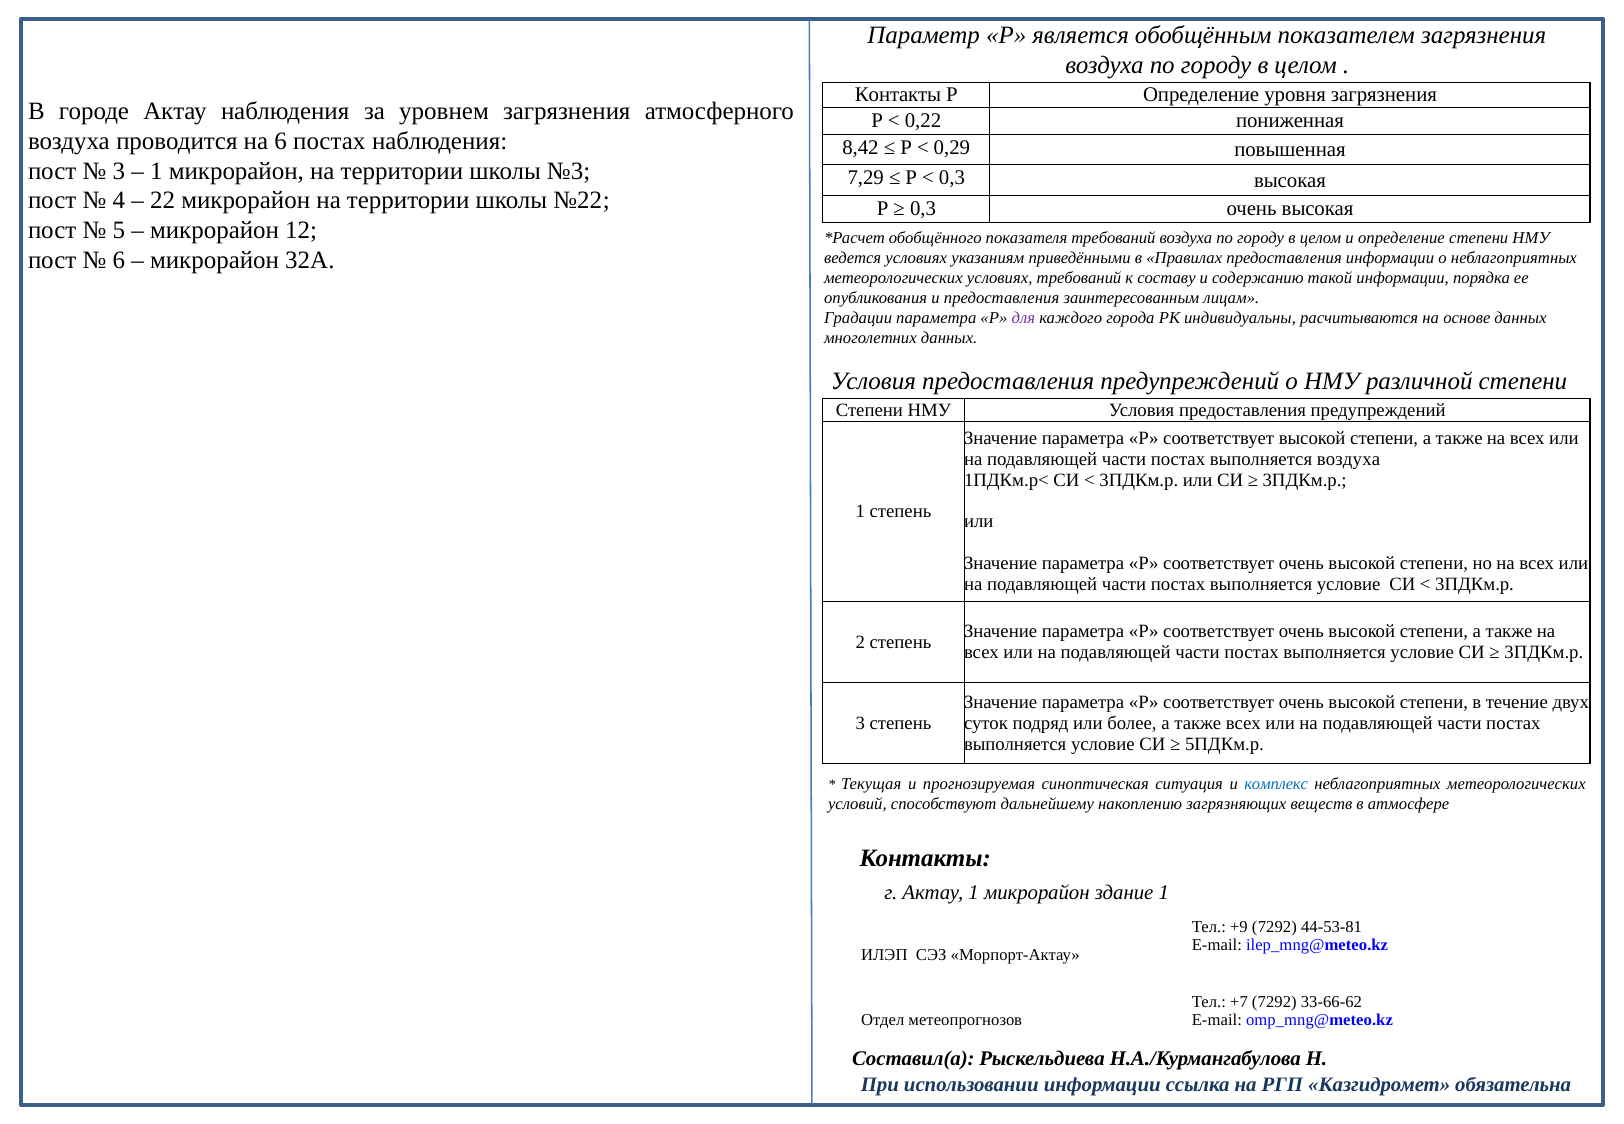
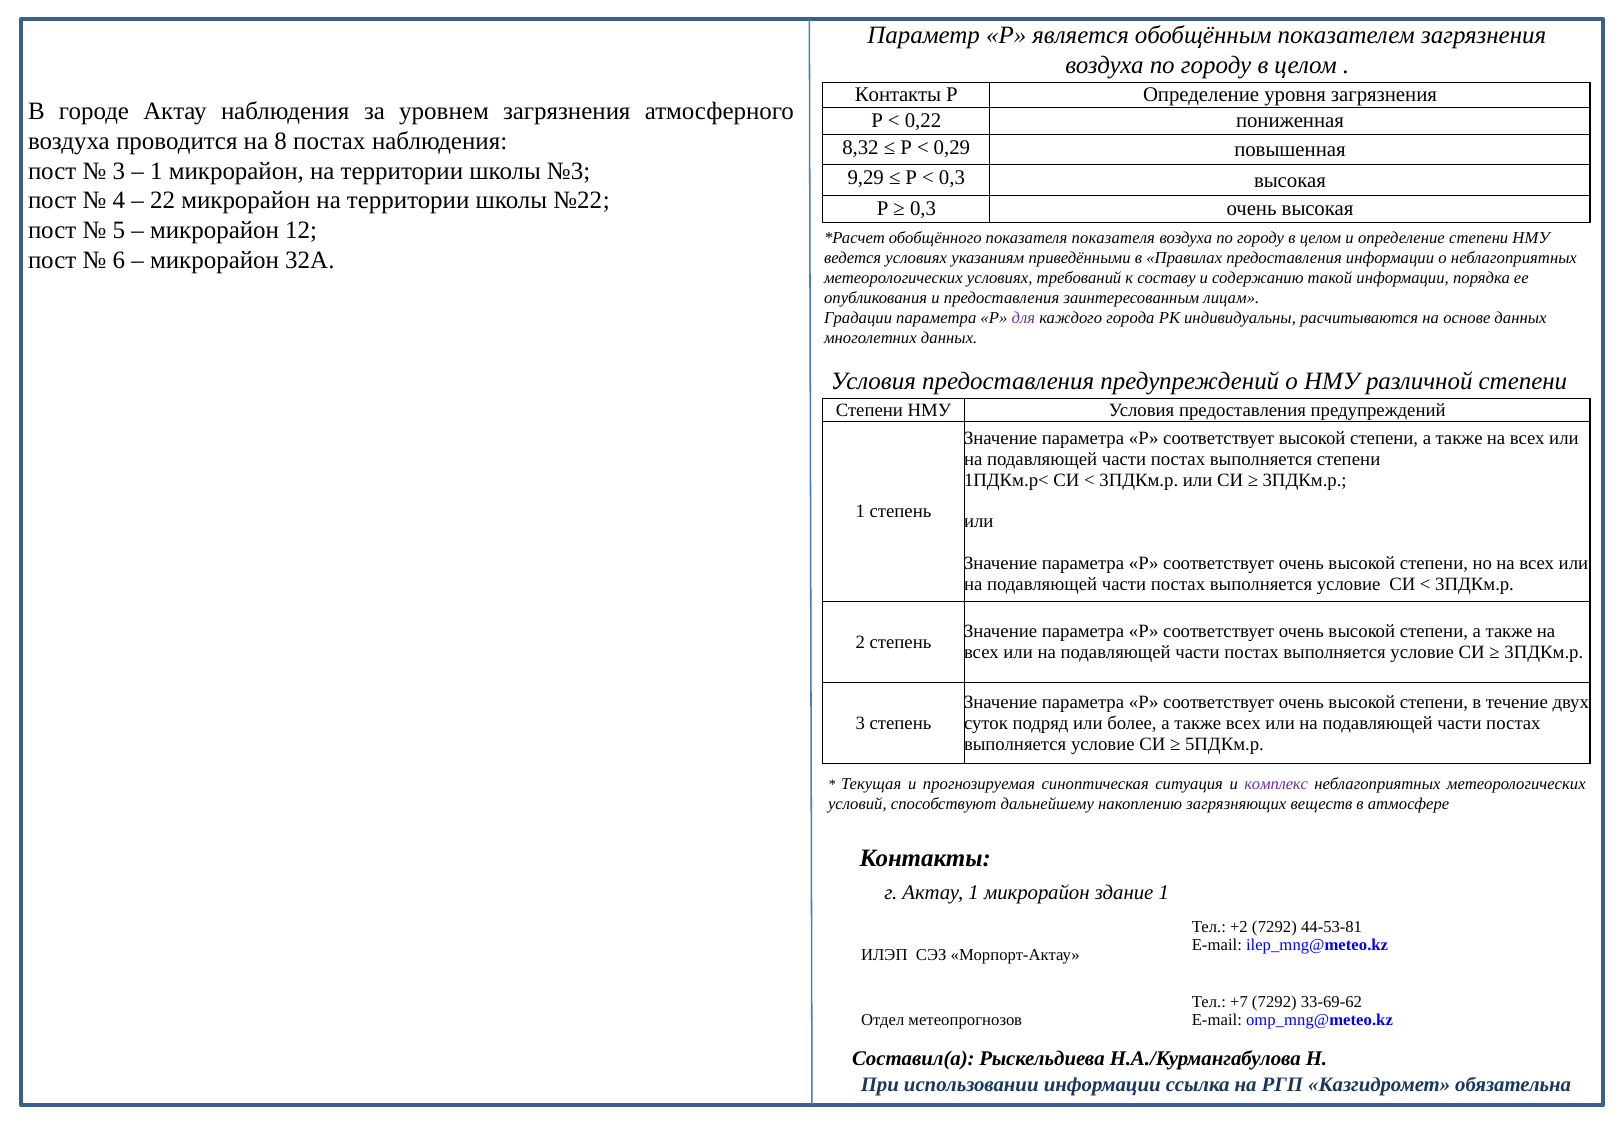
на 6: 6 -> 8
8,42: 8,42 -> 8,32
7,29: 7,29 -> 9,29
показателя требований: требований -> показателя
выполняется воздуха: воздуха -> степени
комплекс colour: blue -> purple
+9: +9 -> +2
33-66-62: 33-66-62 -> 33-69-62
